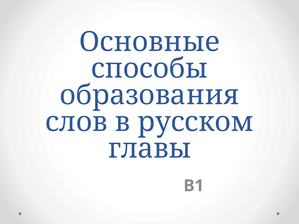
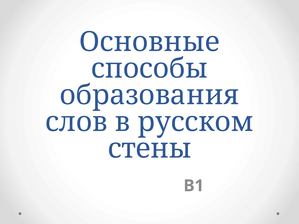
главы: главы -> стены
